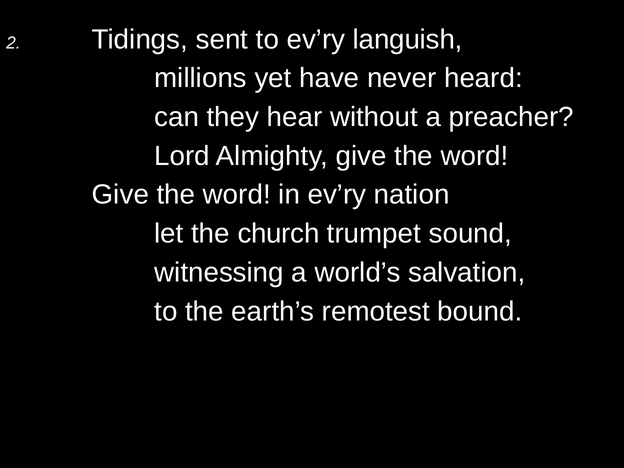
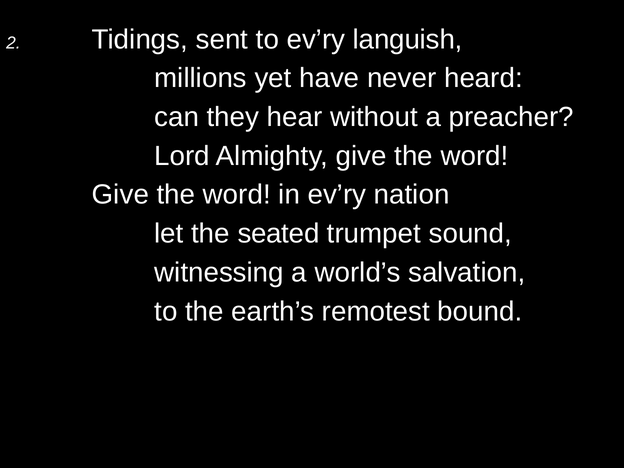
church: church -> seated
